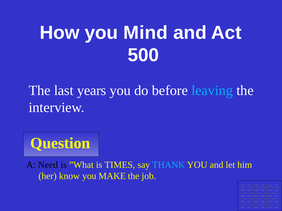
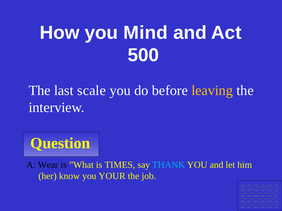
years: years -> scale
leaving colour: light blue -> yellow
Need: Need -> Wear
MAKE: MAKE -> YOUR
